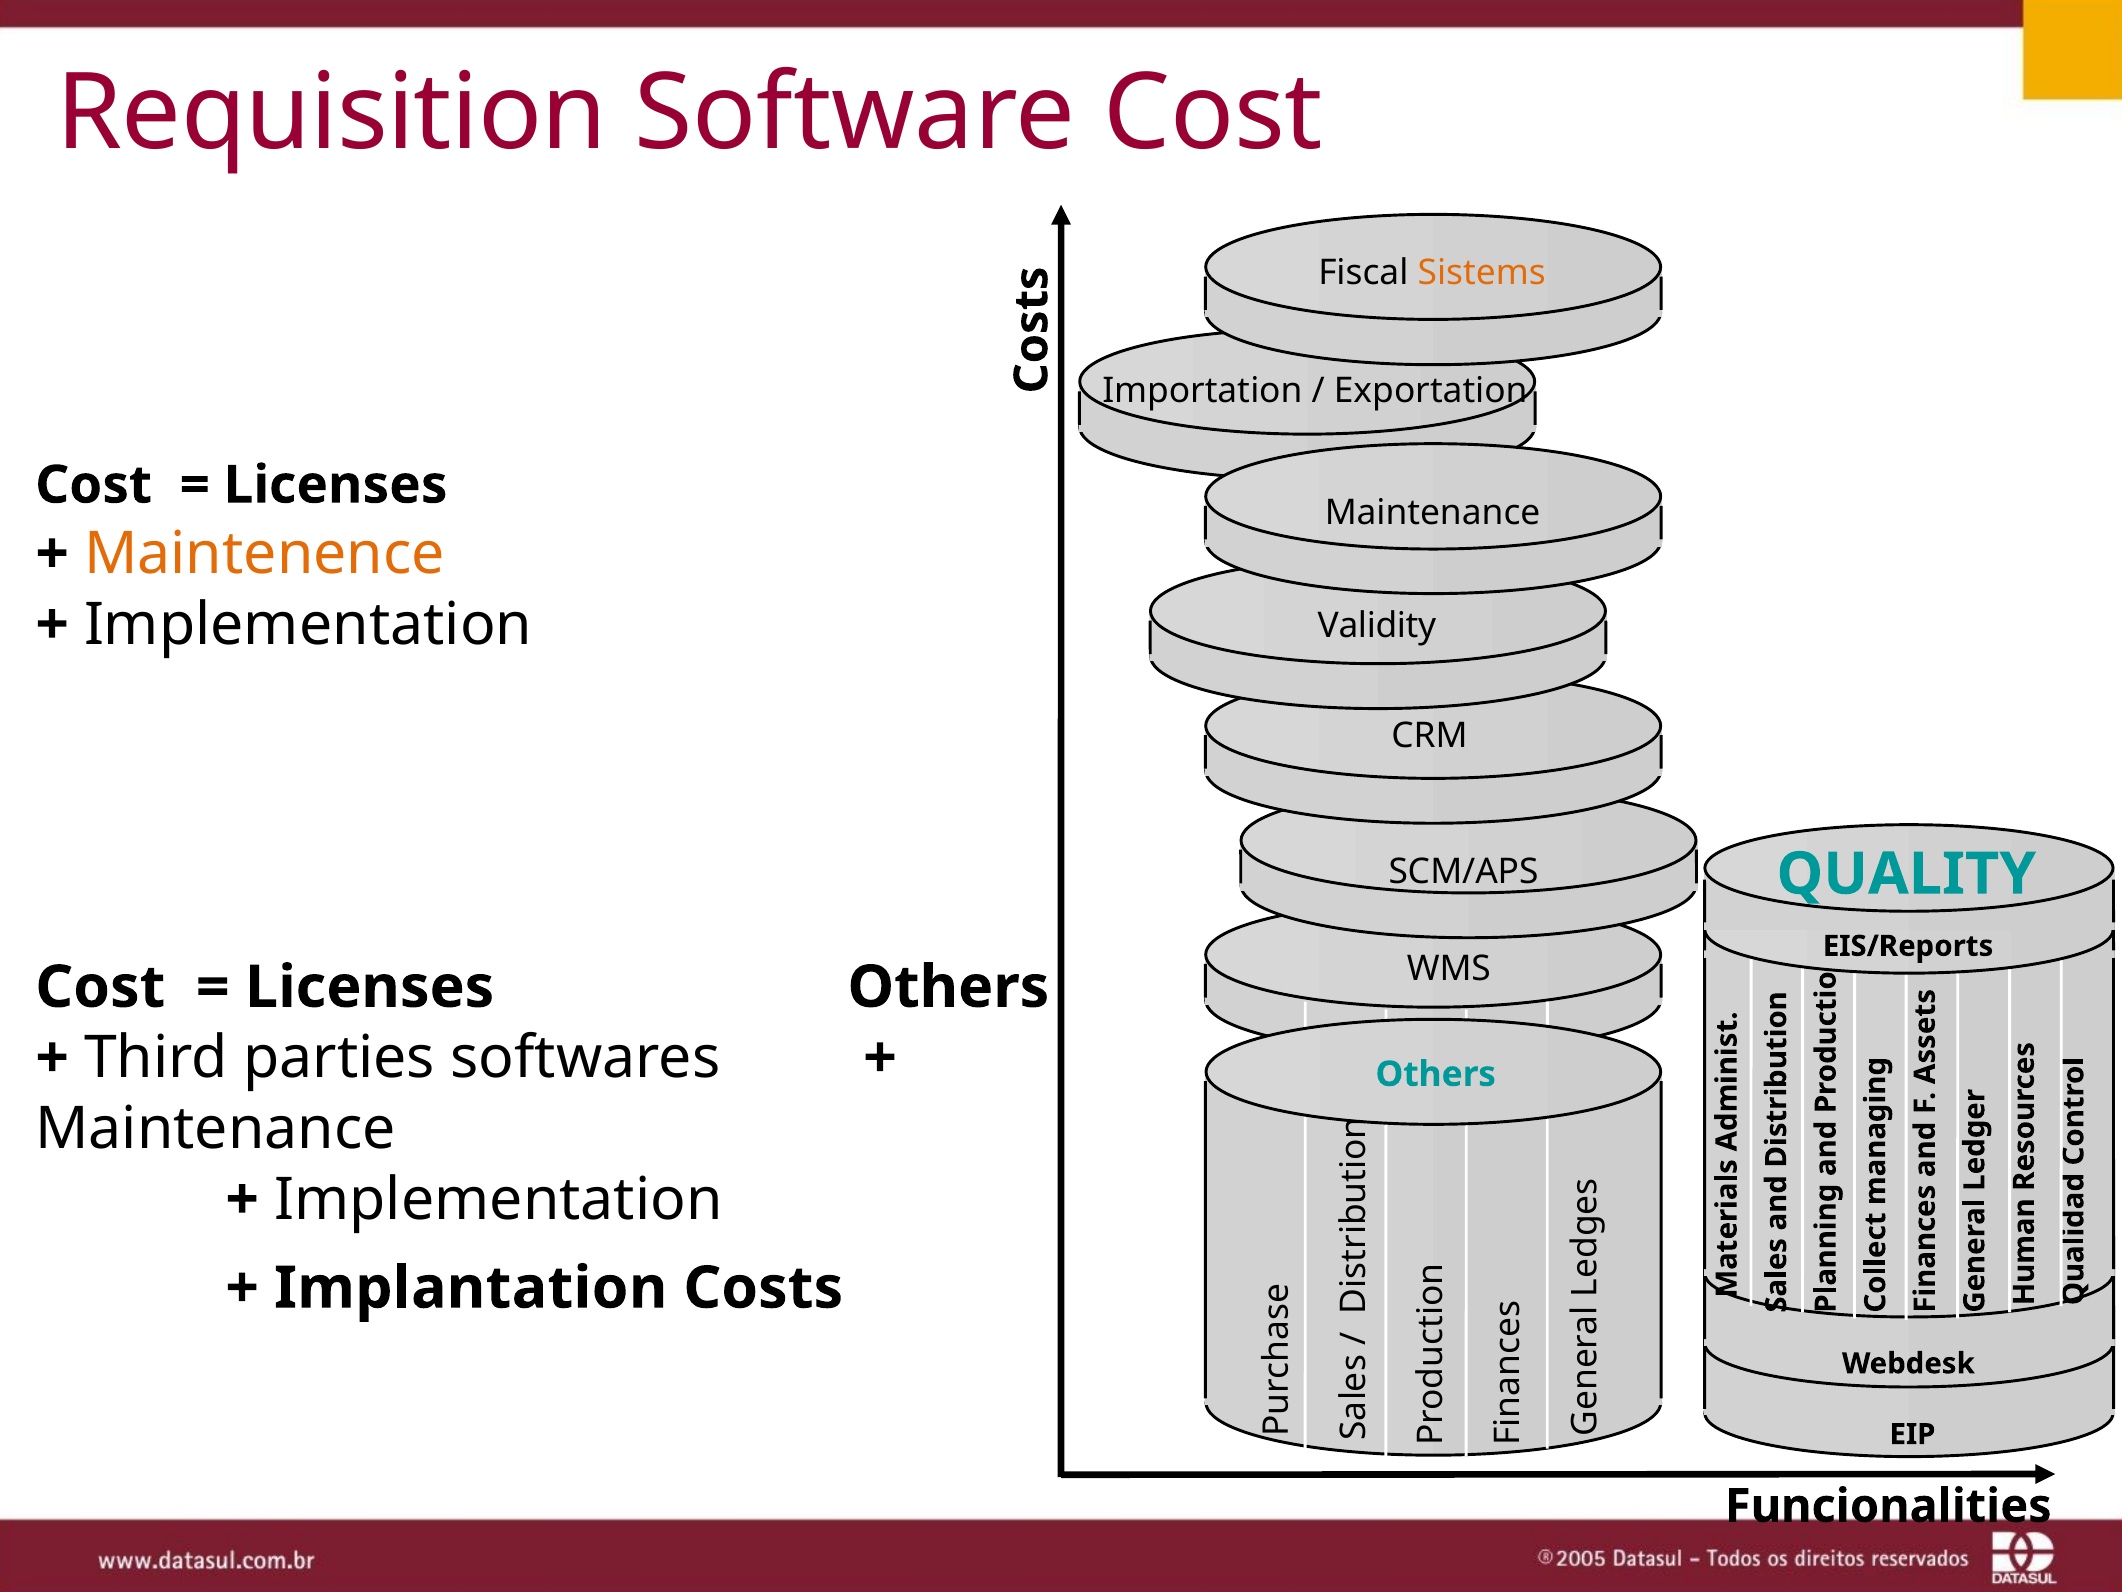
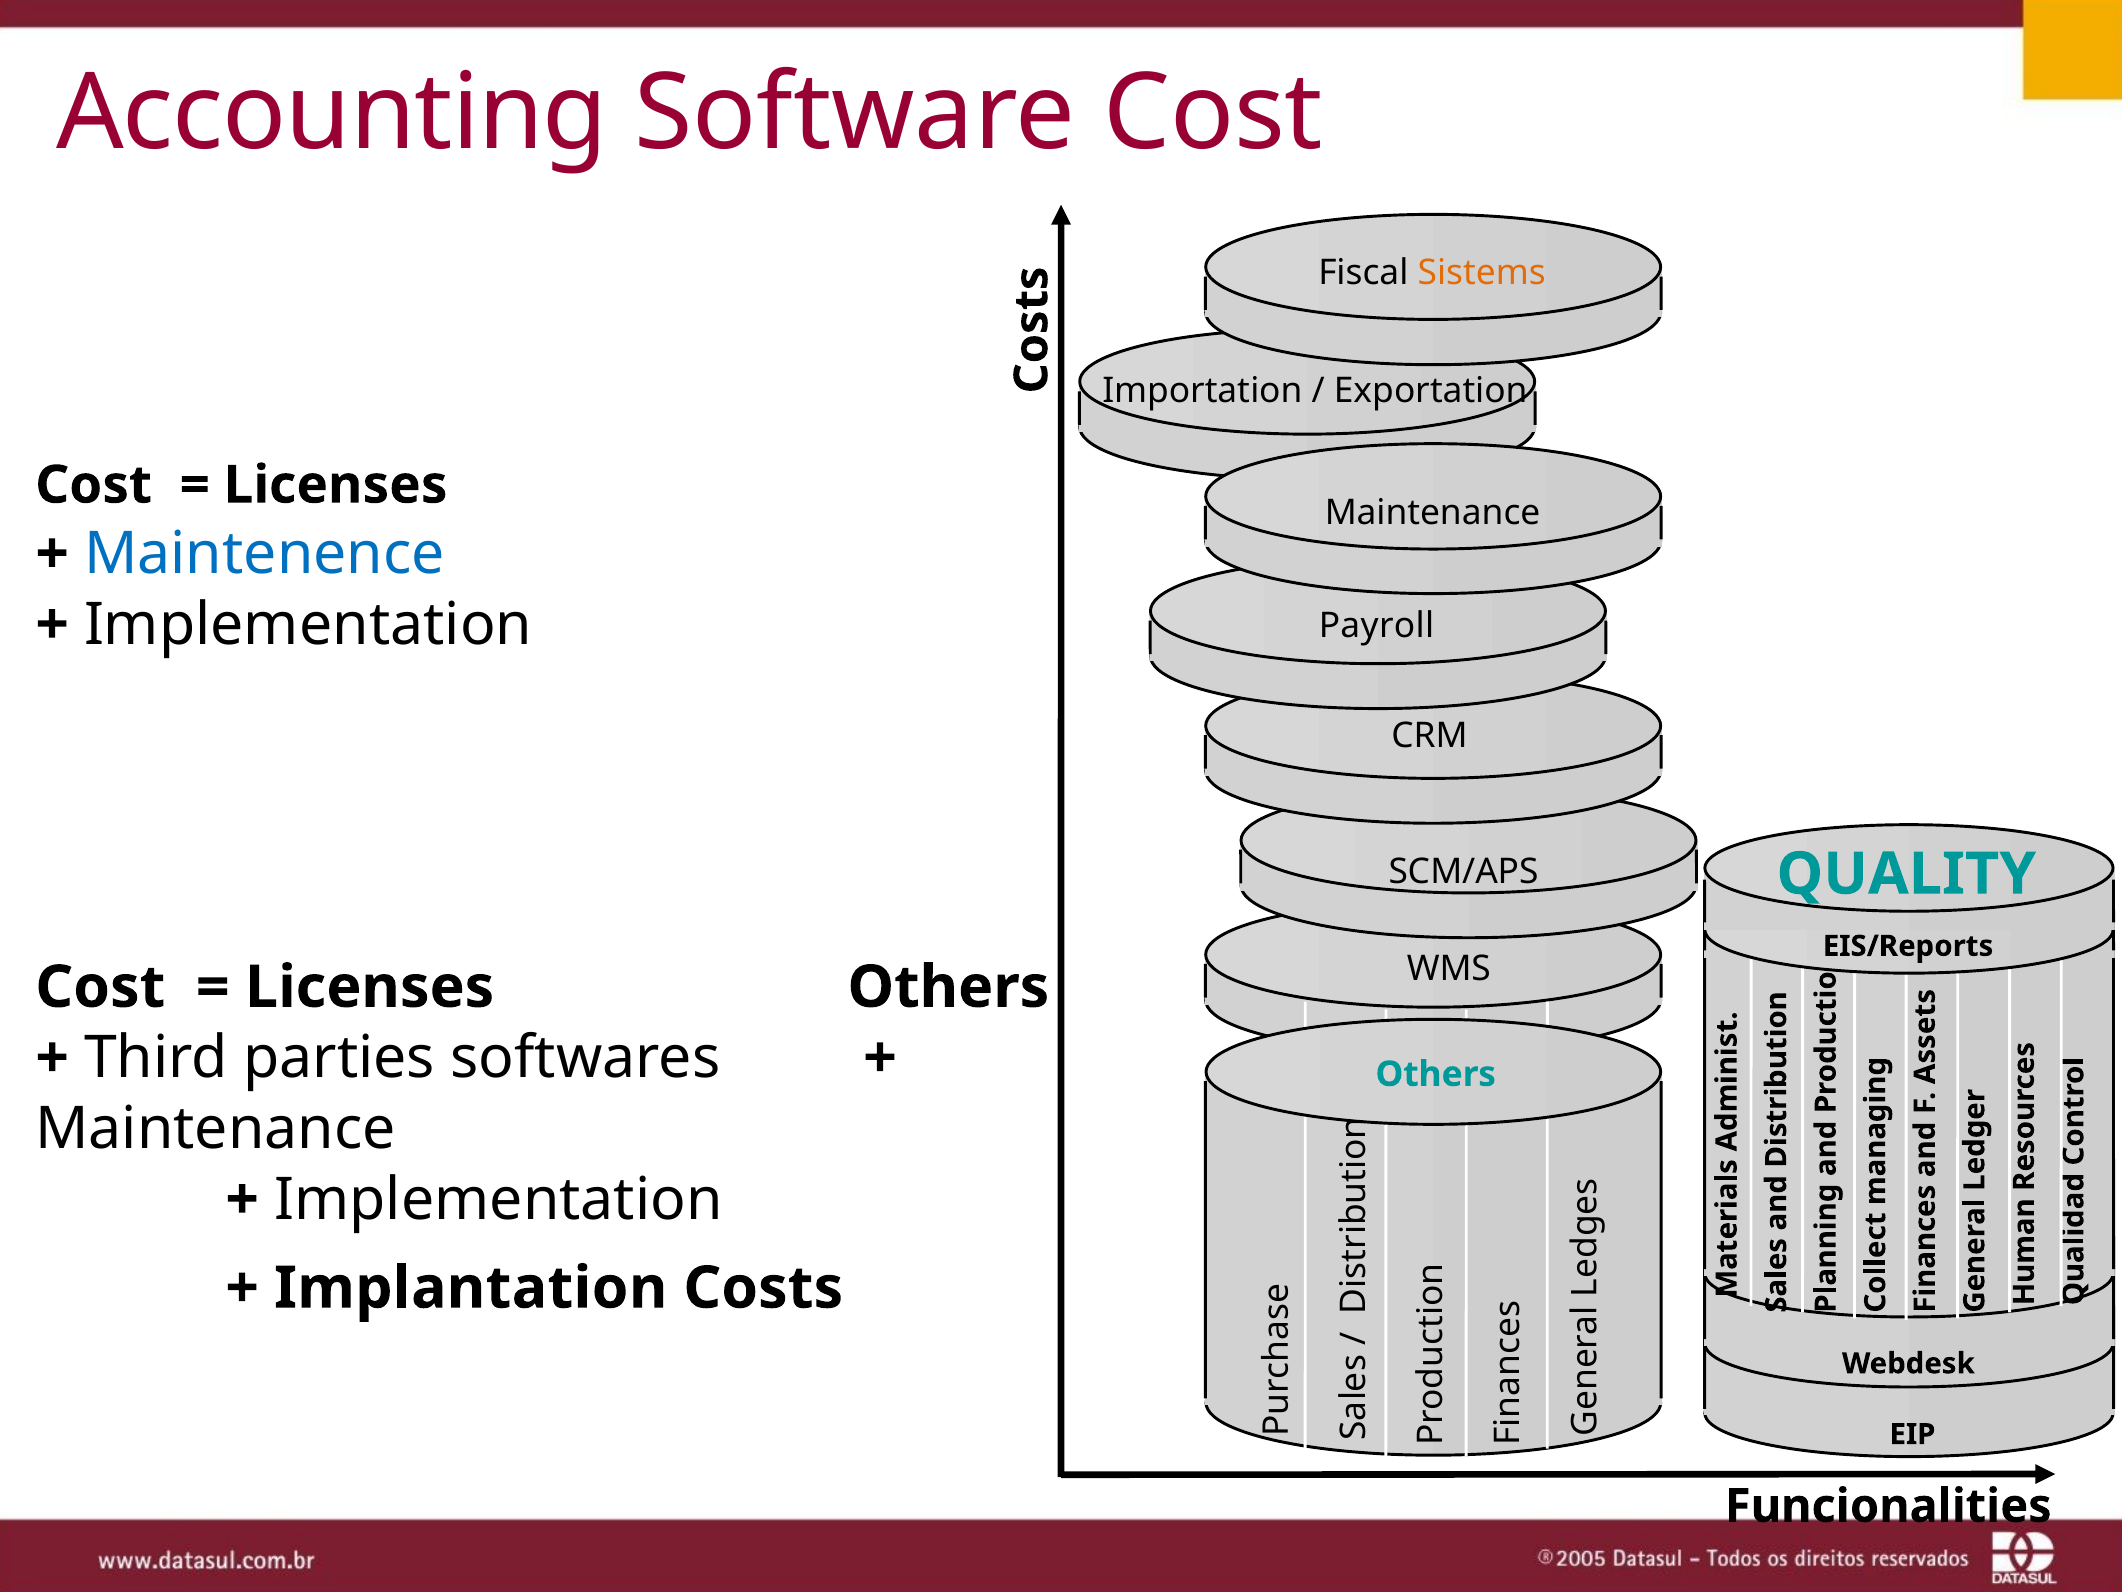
Requisition: Requisition -> Accounting
Maintenence colour: orange -> blue
Validity: Validity -> Payroll
